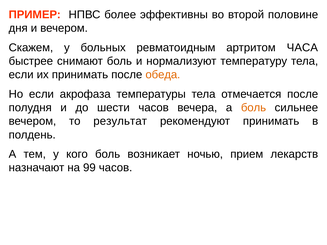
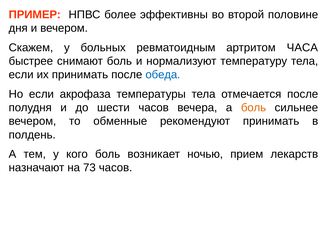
обеда colour: orange -> blue
результат: результат -> обменные
99: 99 -> 73
